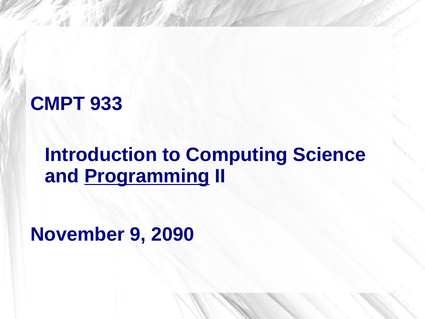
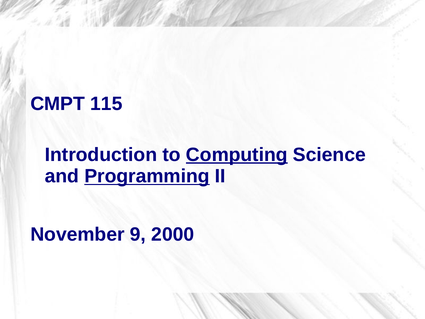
933: 933 -> 115
Computing underline: none -> present
2090: 2090 -> 2000
